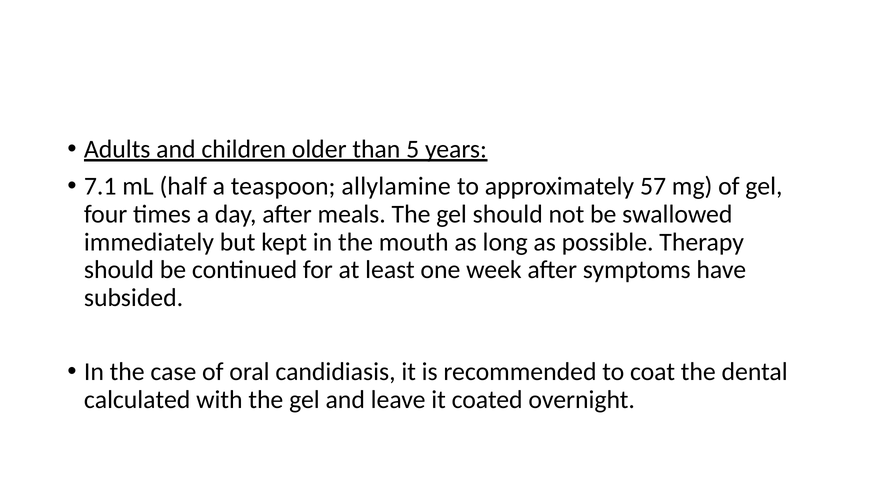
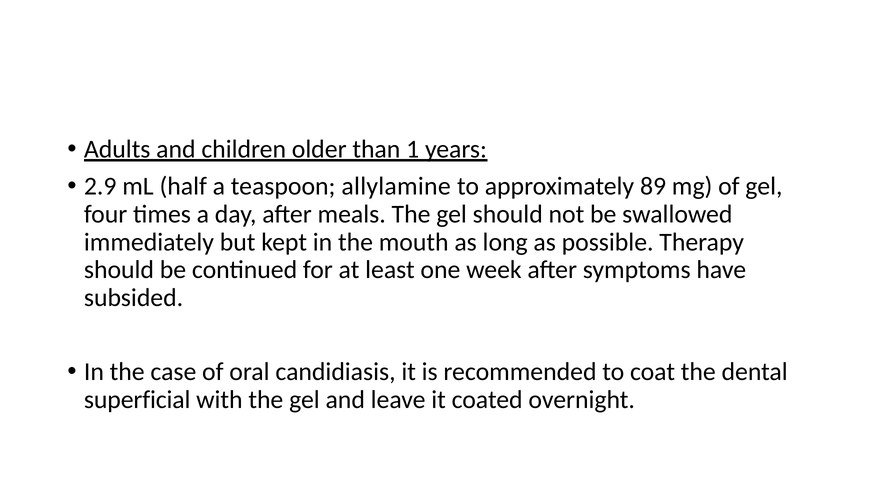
5: 5 -> 1
7.1: 7.1 -> 2.9
57: 57 -> 89
calculated: calculated -> superficial
